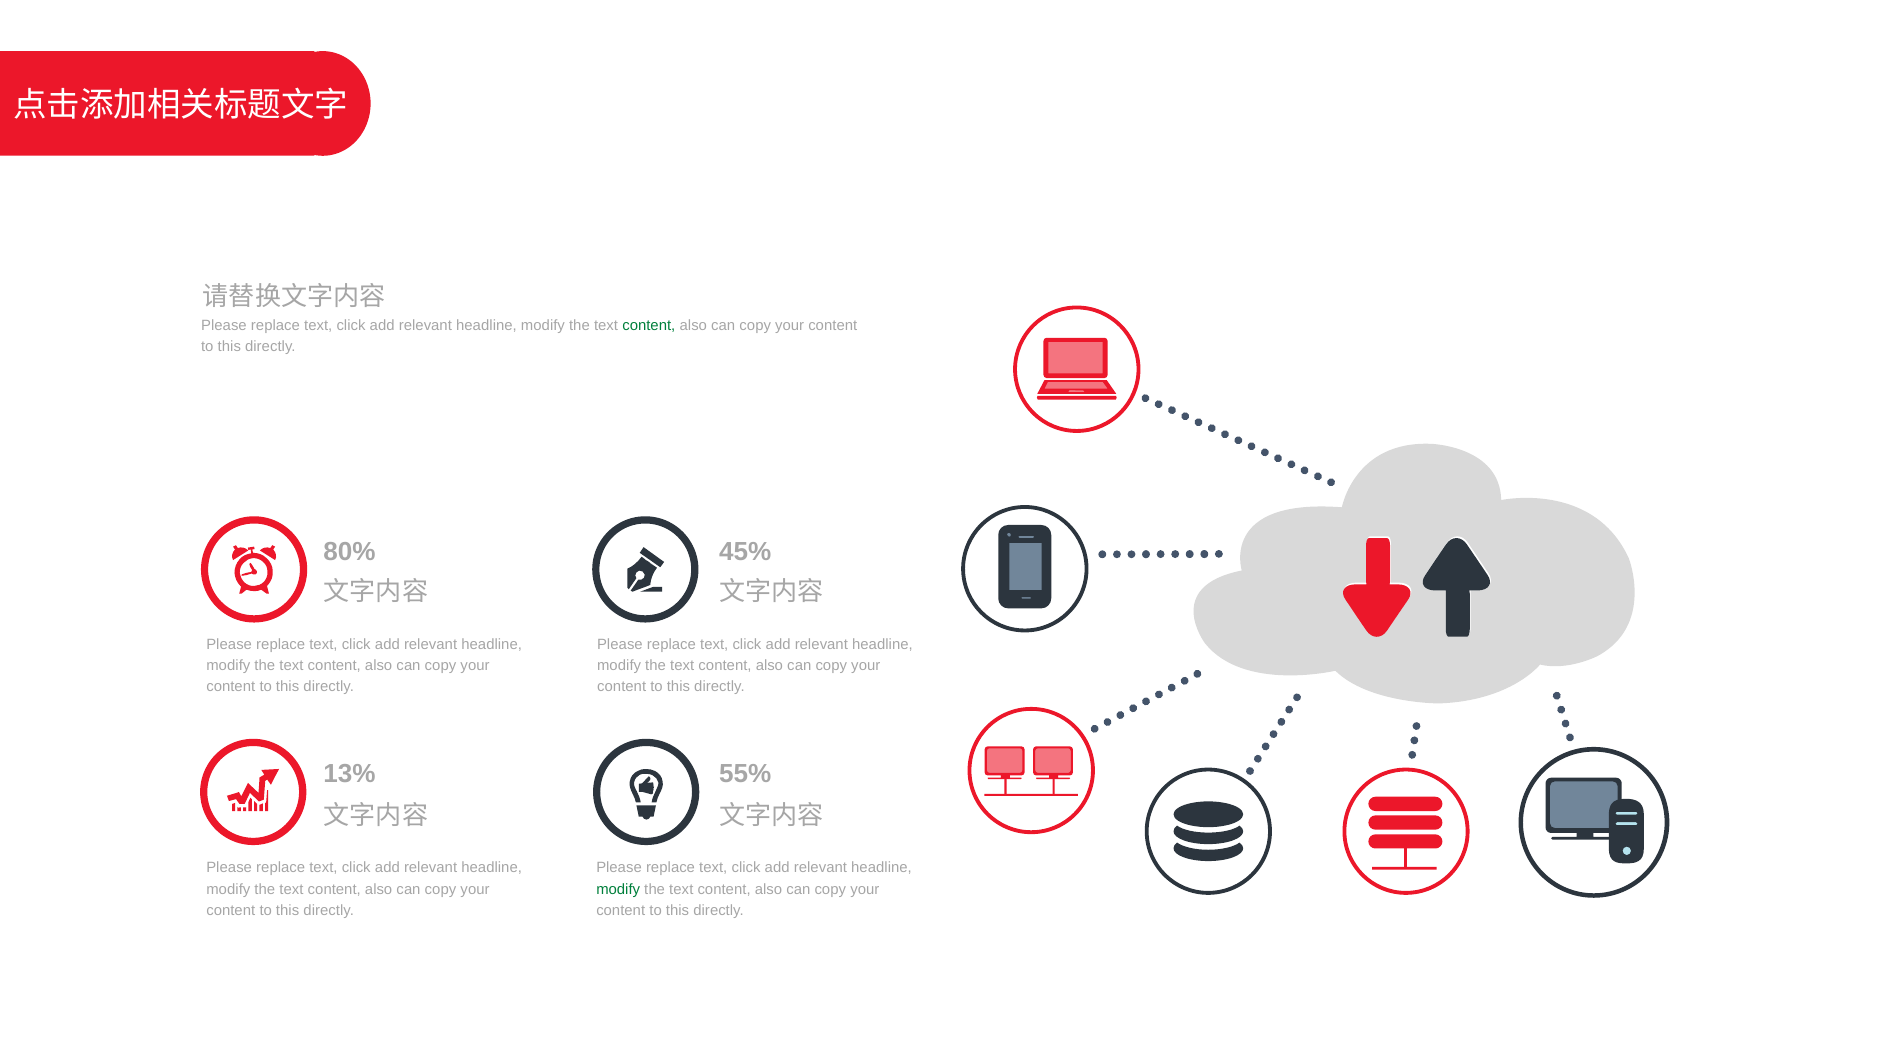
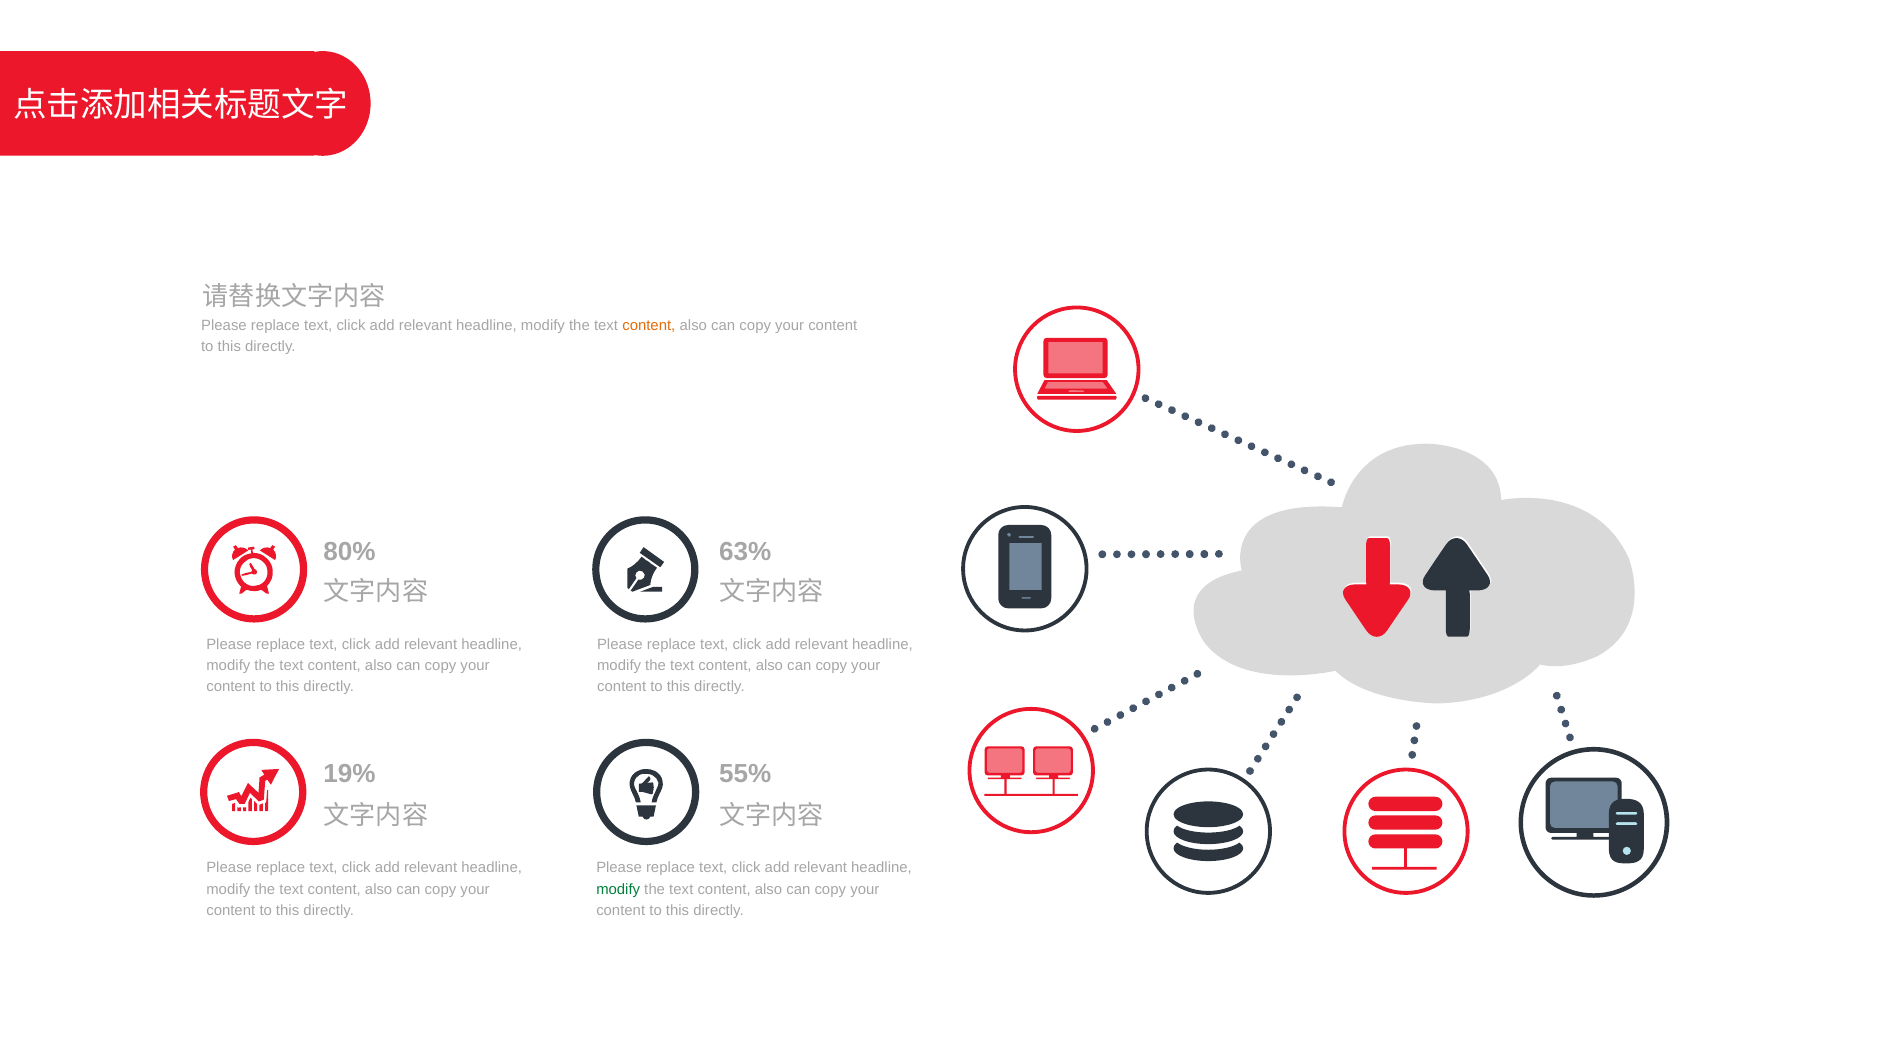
content at (649, 326) colour: green -> orange
45%: 45% -> 63%
13%: 13% -> 19%
